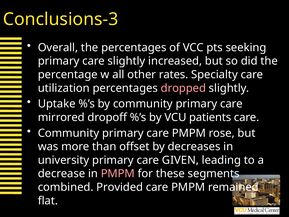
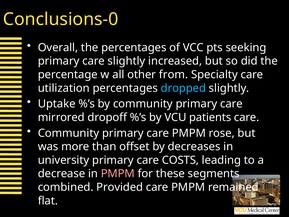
Conclusions-3: Conclusions-3 -> Conclusions-0
rates: rates -> from
dropped colour: pink -> light blue
GIVEN: GIVEN -> COSTS
